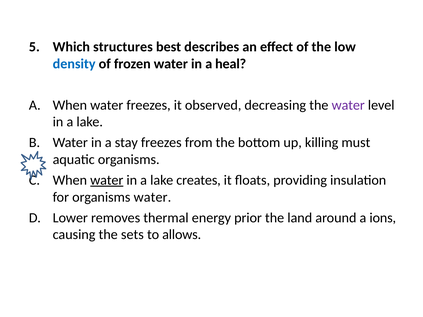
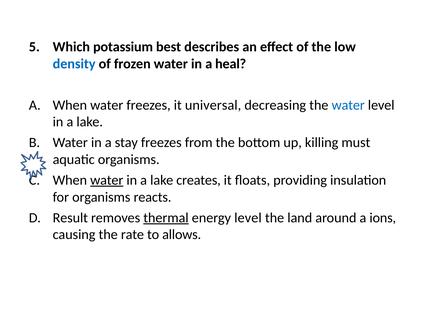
structures: structures -> potassium
observed: observed -> universal
water at (348, 105) colour: purple -> blue
organisms water: water -> reacts
Lower: Lower -> Result
thermal underline: none -> present
energy prior: prior -> level
sets: sets -> rate
